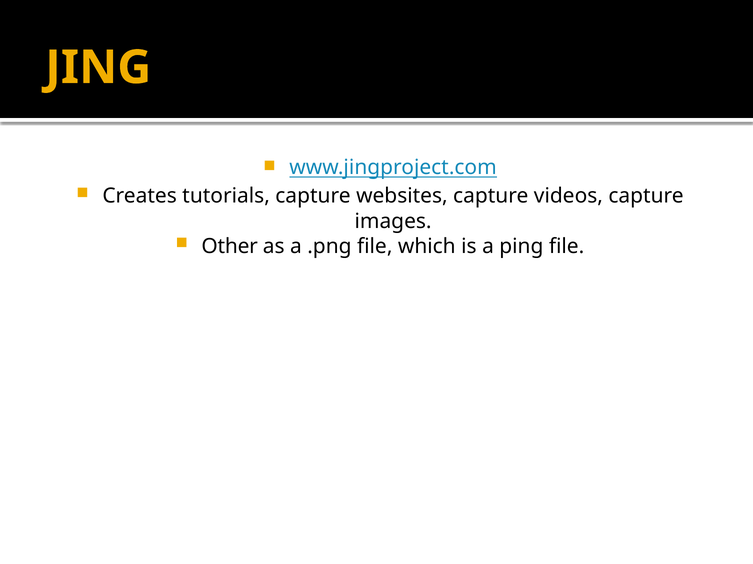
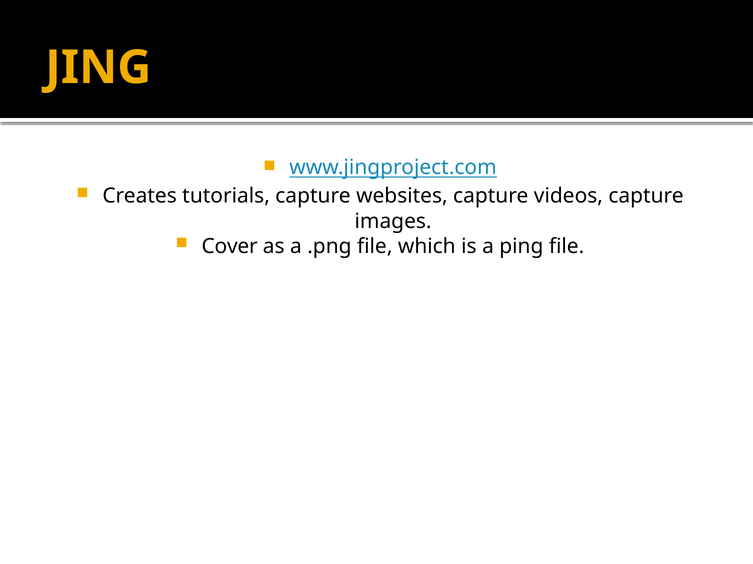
Other: Other -> Cover
